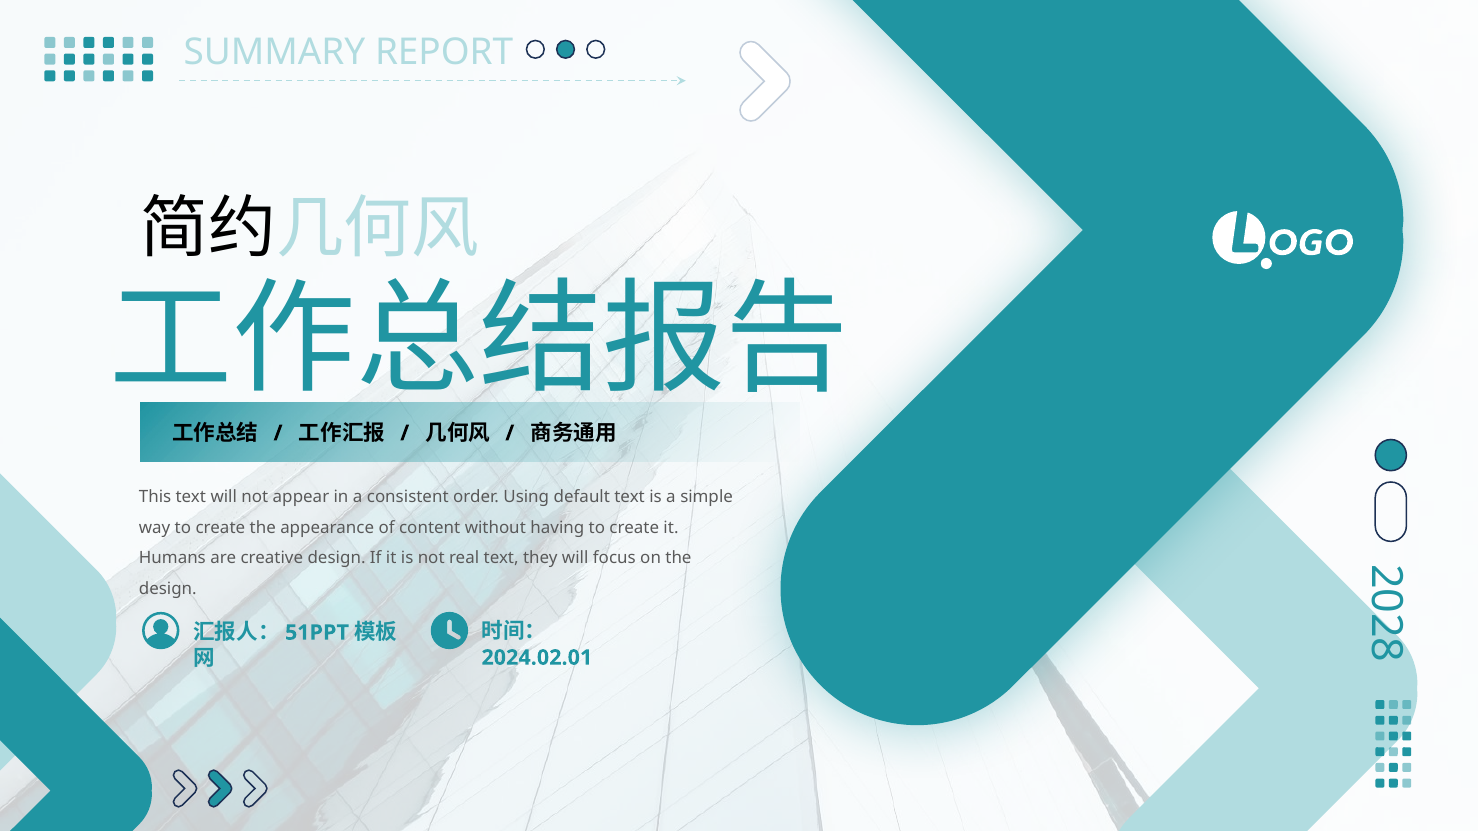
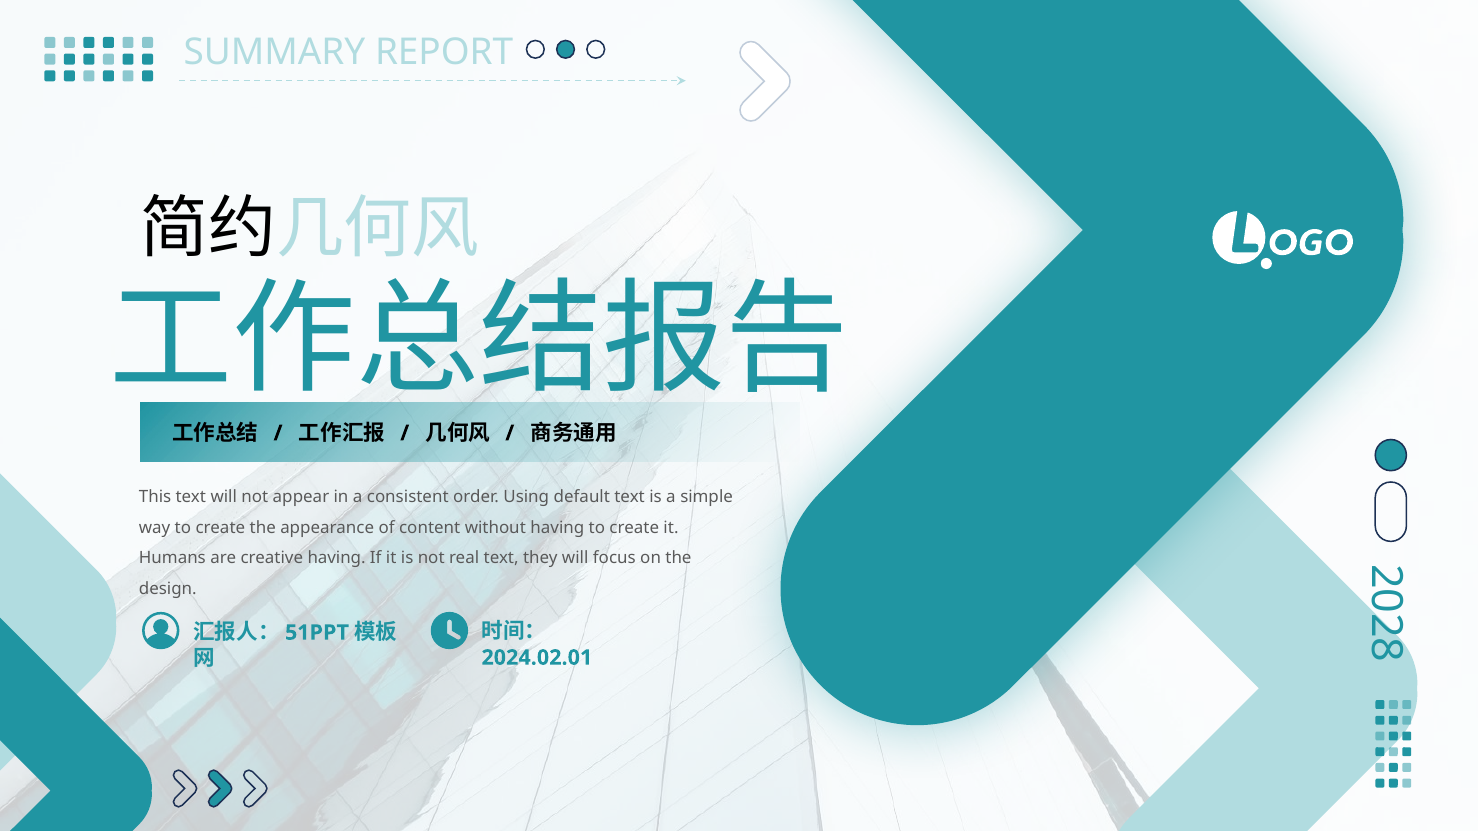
creative design: design -> having
